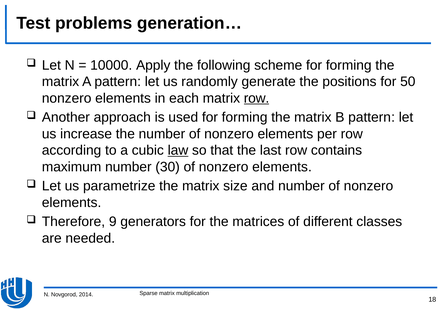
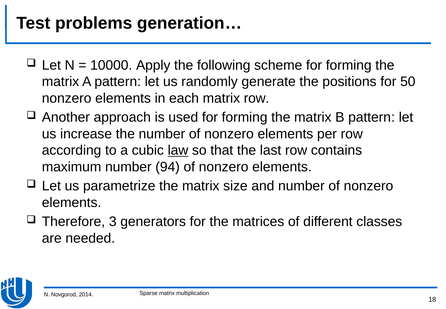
row at (257, 98) underline: present -> none
30: 30 -> 94
9: 9 -> 3
